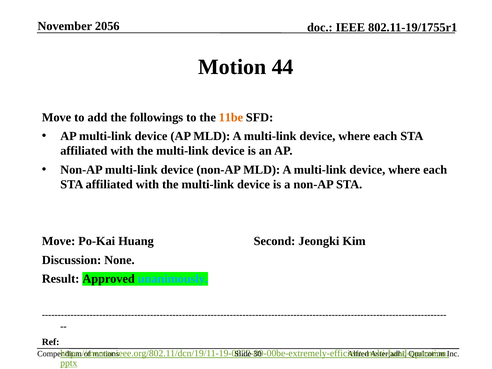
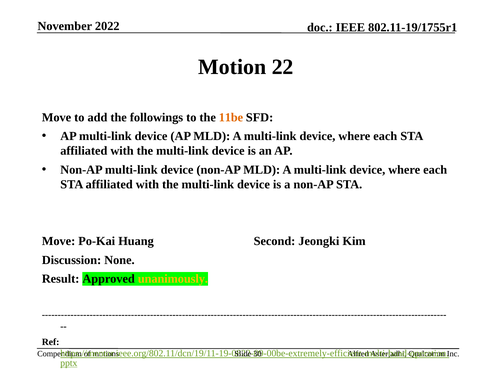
2056: 2056 -> 2022
44: 44 -> 22
unanimously colour: light blue -> yellow
